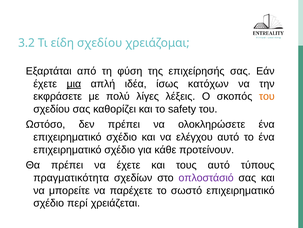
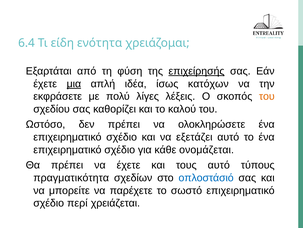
3.2: 3.2 -> 6.4
είδη σχεδίου: σχεδίου -> ενότητα
επιχείρησής underline: none -> present
safety: safety -> καλού
ελέγχου: ελέγχου -> εξετάζει
προτείνουν: προτείνουν -> ονομάζεται
οπλοστάσιό colour: purple -> blue
